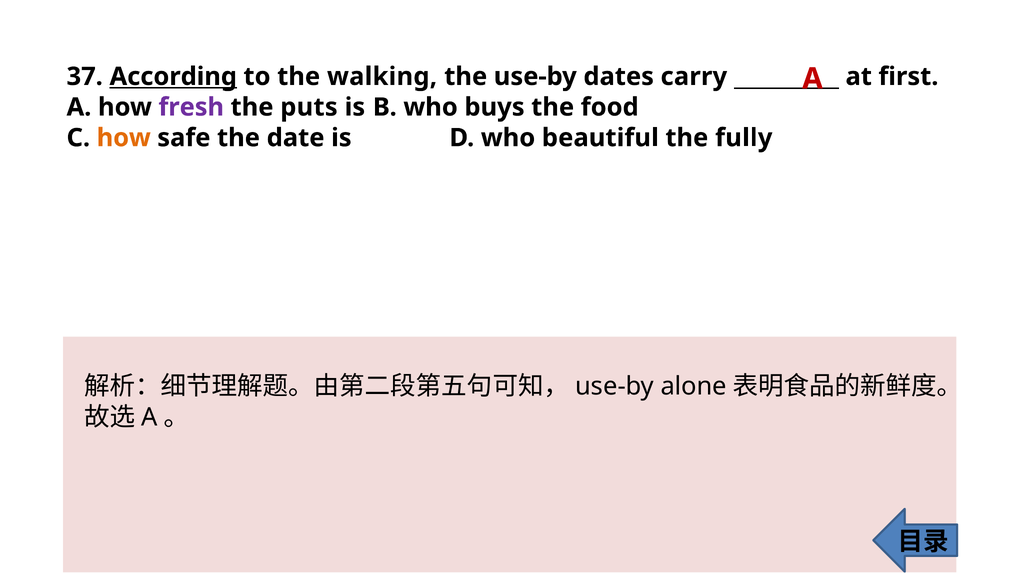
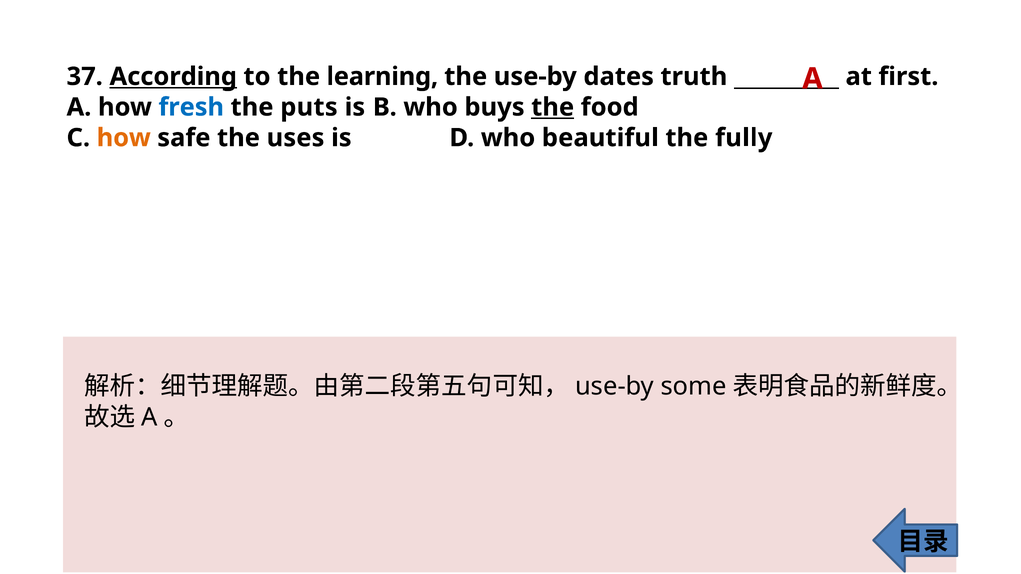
walking: walking -> learning
carry: carry -> truth
fresh colour: purple -> blue
the at (553, 107) underline: none -> present
date: date -> uses
alone: alone -> some
